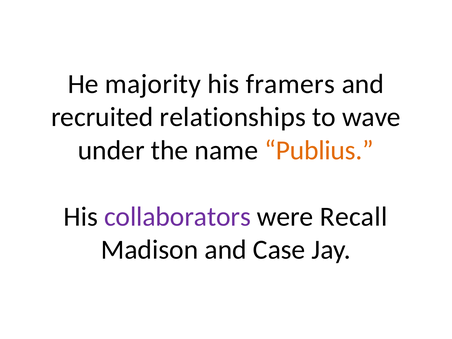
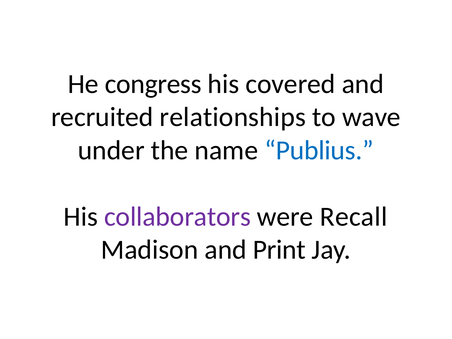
majority: majority -> congress
framers: framers -> covered
Publius colour: orange -> blue
Case: Case -> Print
